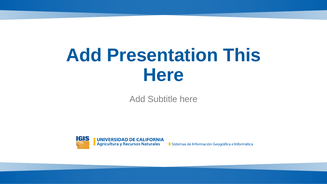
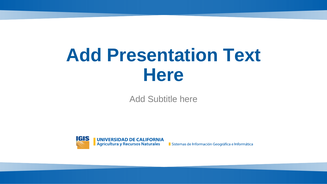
This: This -> Text
